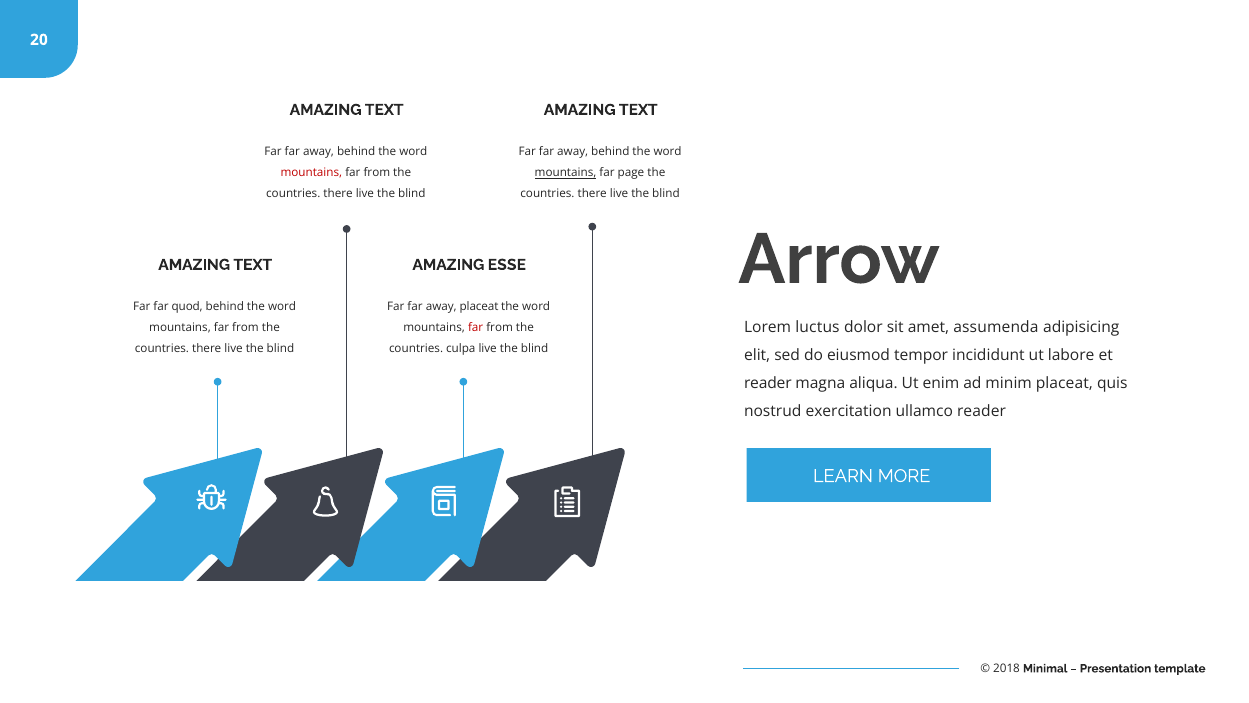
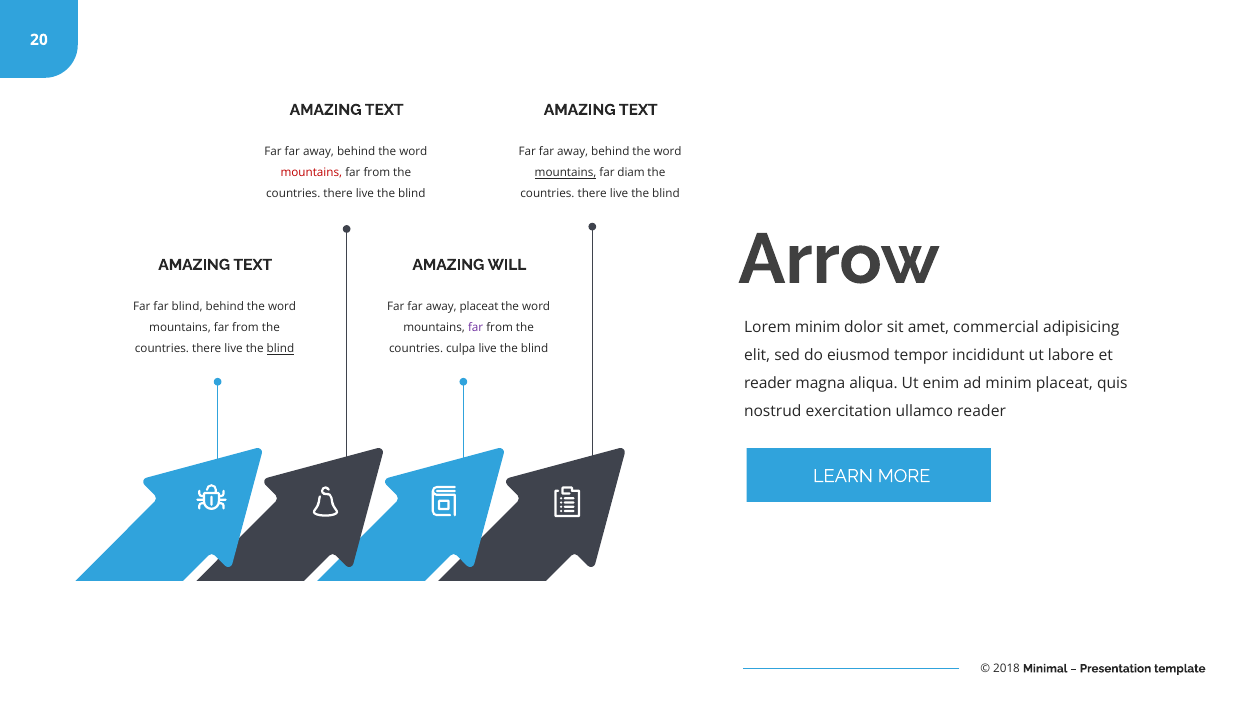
page: page -> diam
ESSE: ESSE -> WILL
far quod: quod -> blind
Lorem luctus: luctus -> minim
assumenda: assumenda -> commercial
far at (476, 328) colour: red -> purple
blind at (280, 349) underline: none -> present
